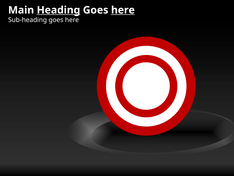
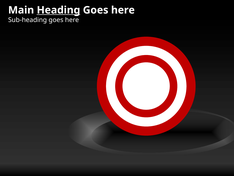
here at (123, 10) underline: present -> none
